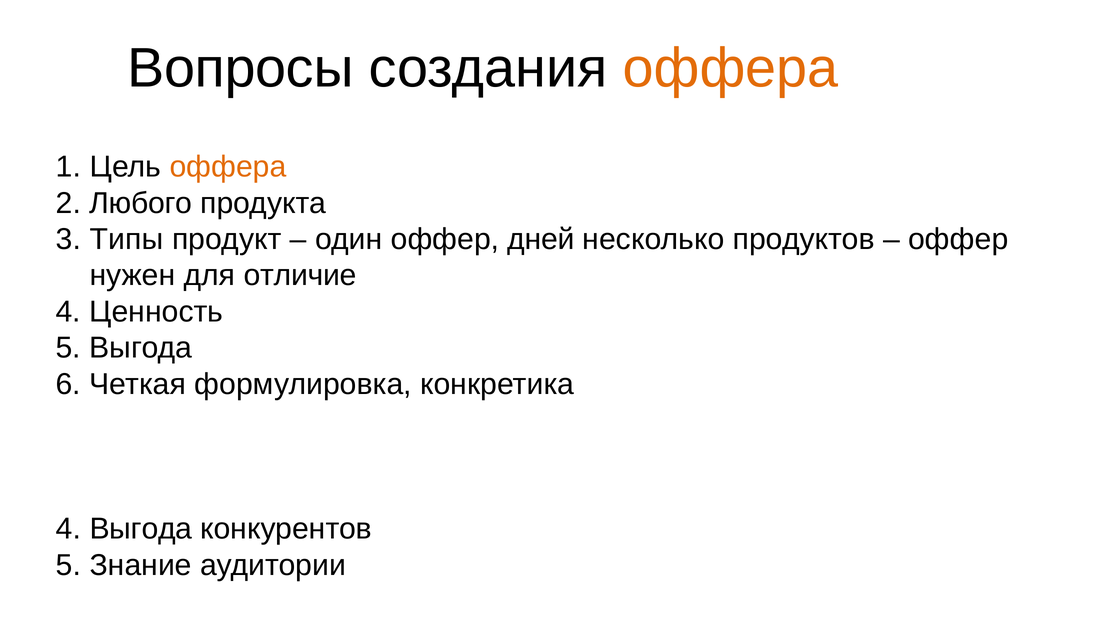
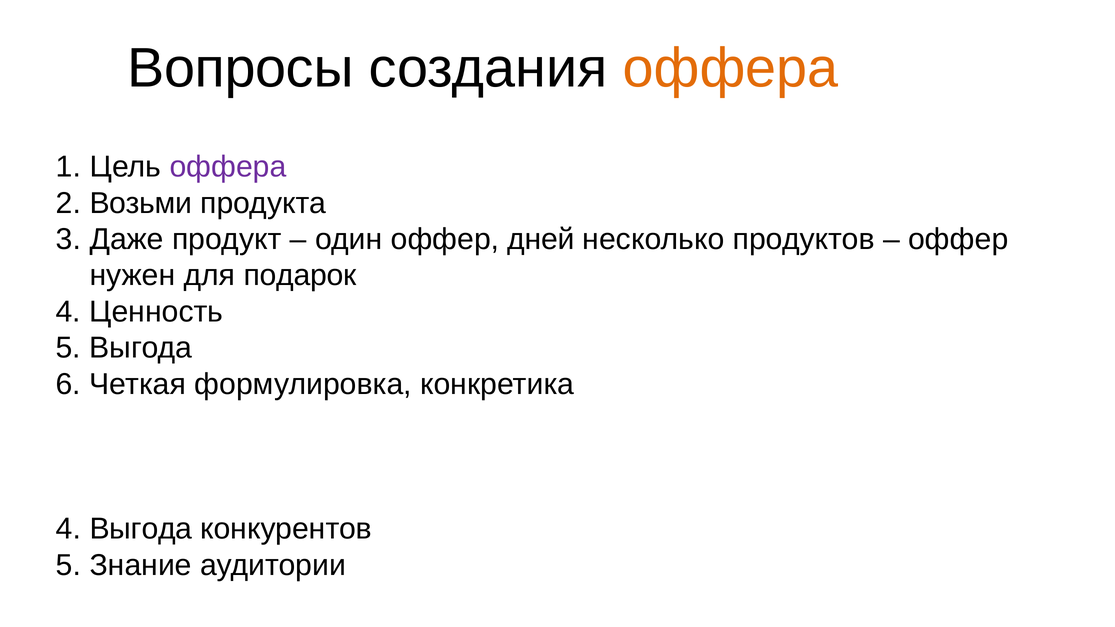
оффера at (228, 167) colour: orange -> purple
Любого: Любого -> Возьми
Типы: Типы -> Даже
отличие: отличие -> подарок
